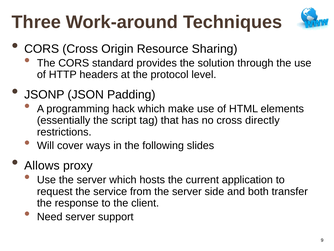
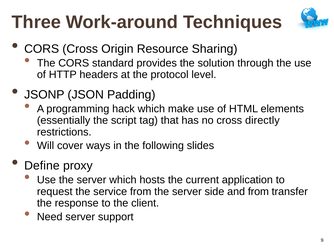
Allows: Allows -> Define
and both: both -> from
